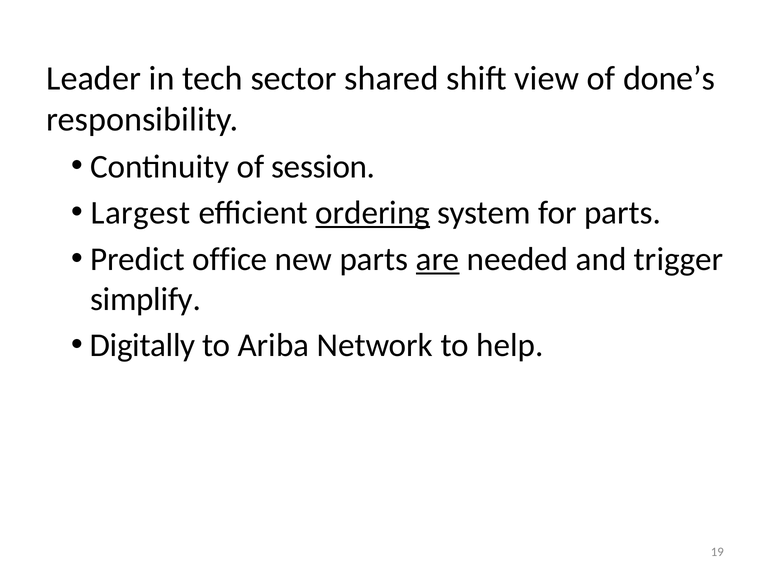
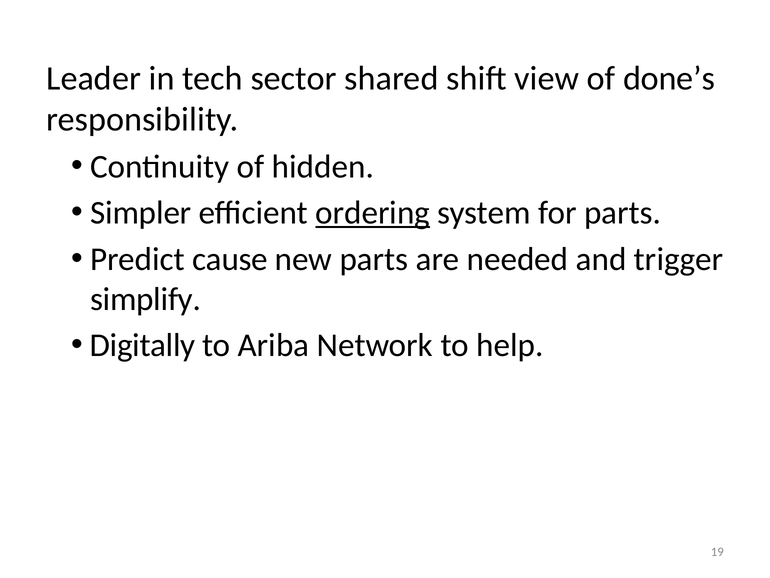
session: session -> hidden
Largest: Largest -> Simpler
office: office -> cause
are underline: present -> none
